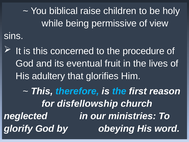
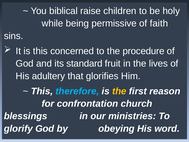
view: view -> faith
eventual: eventual -> standard
the at (119, 91) colour: light blue -> yellow
disfellowship: disfellowship -> confrontation
neglected: neglected -> blessings
